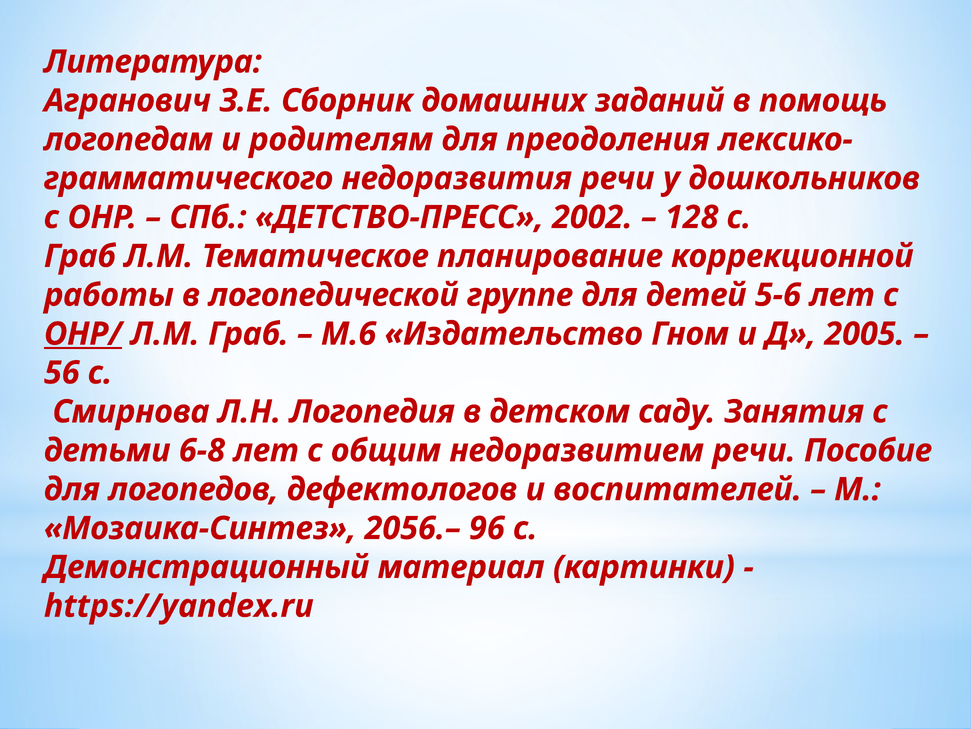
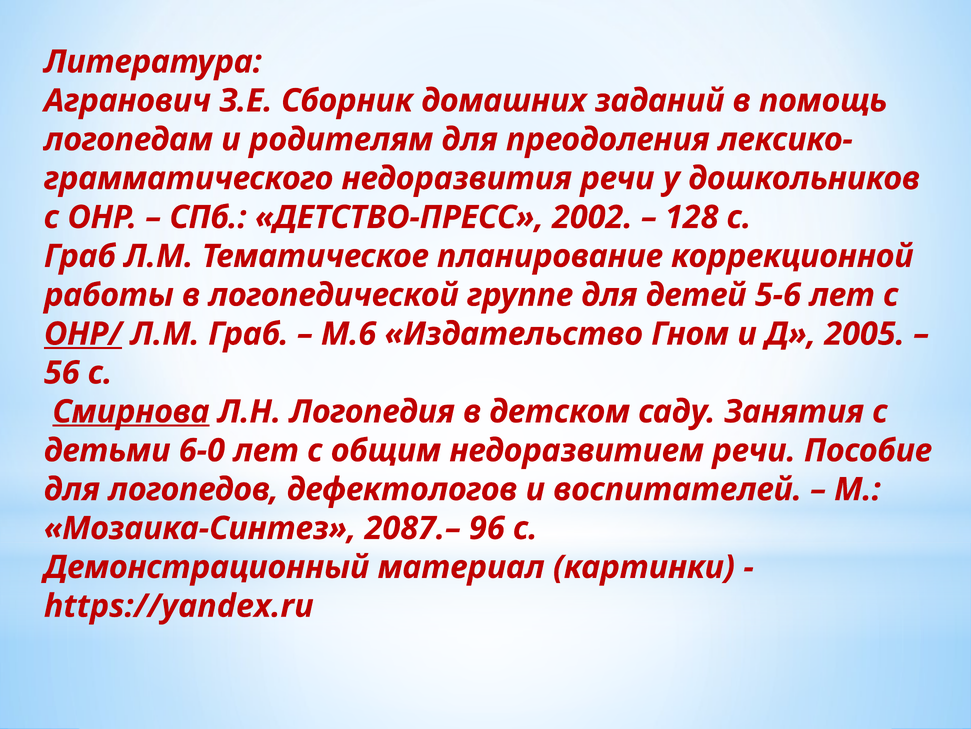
Смирнова underline: none -> present
6-8: 6-8 -> 6-0
2056.–: 2056.– -> 2087.–
